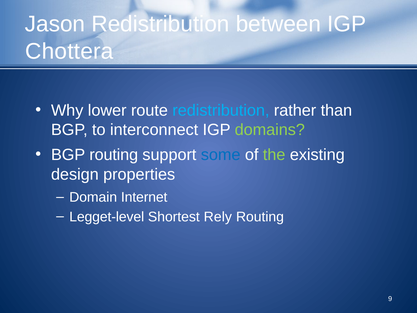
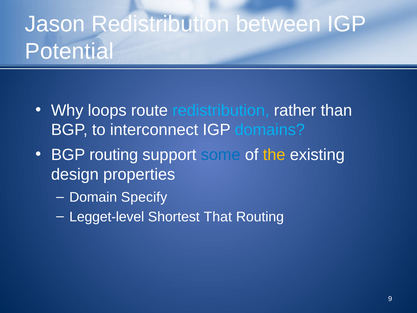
Chottera: Chottera -> Potential
lower: lower -> loops
domains colour: light green -> light blue
the colour: light green -> yellow
Internet: Internet -> Specify
Rely: Rely -> That
